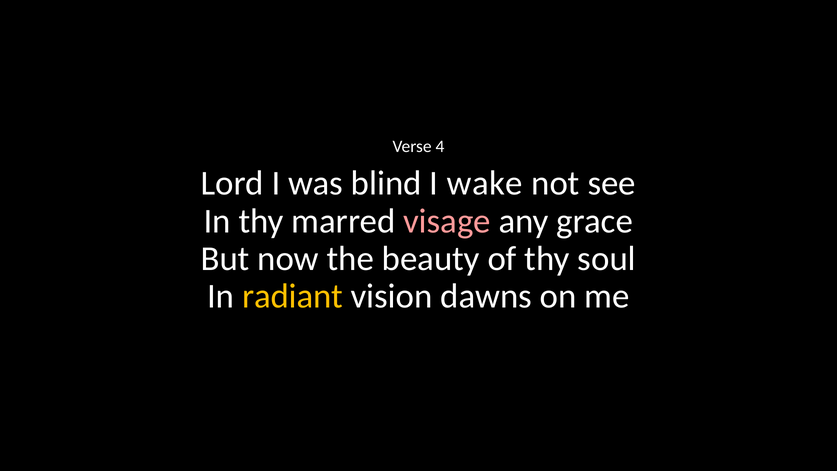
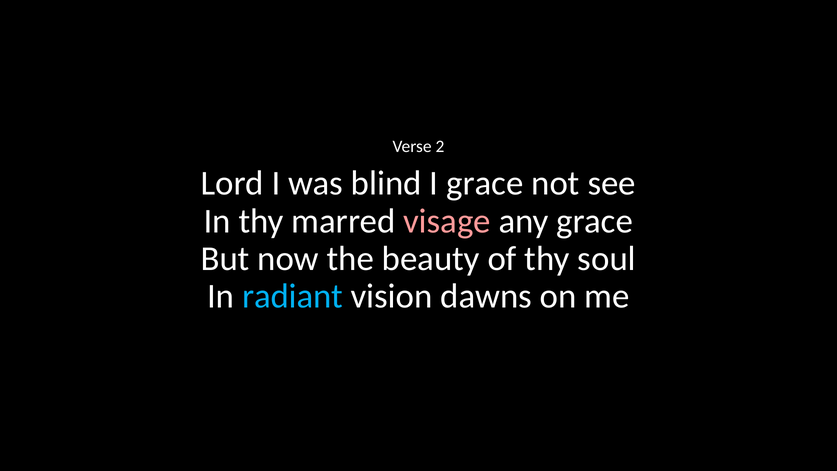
4: 4 -> 2
I wake: wake -> grace
radiant colour: yellow -> light blue
